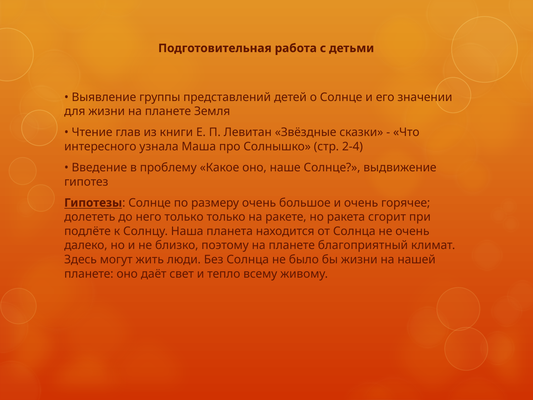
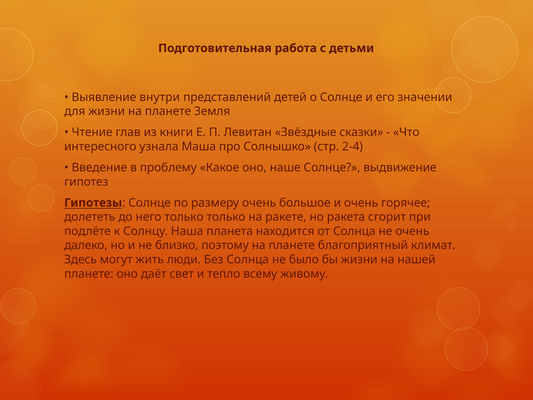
группы: группы -> внутри
